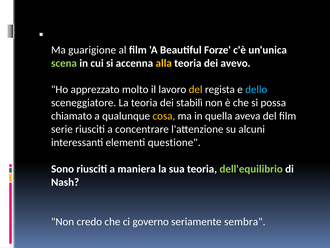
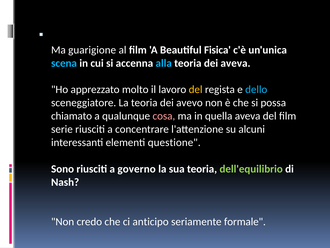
Forze: Forze -> Fisica
scena colour: light green -> light blue
alla colour: yellow -> light blue
dei avevo: avevo -> aveva
stabilì: stabilì -> avevo
cosa colour: yellow -> pink
maniera: maniera -> governo
governo: governo -> anticipo
sembra: sembra -> formale
